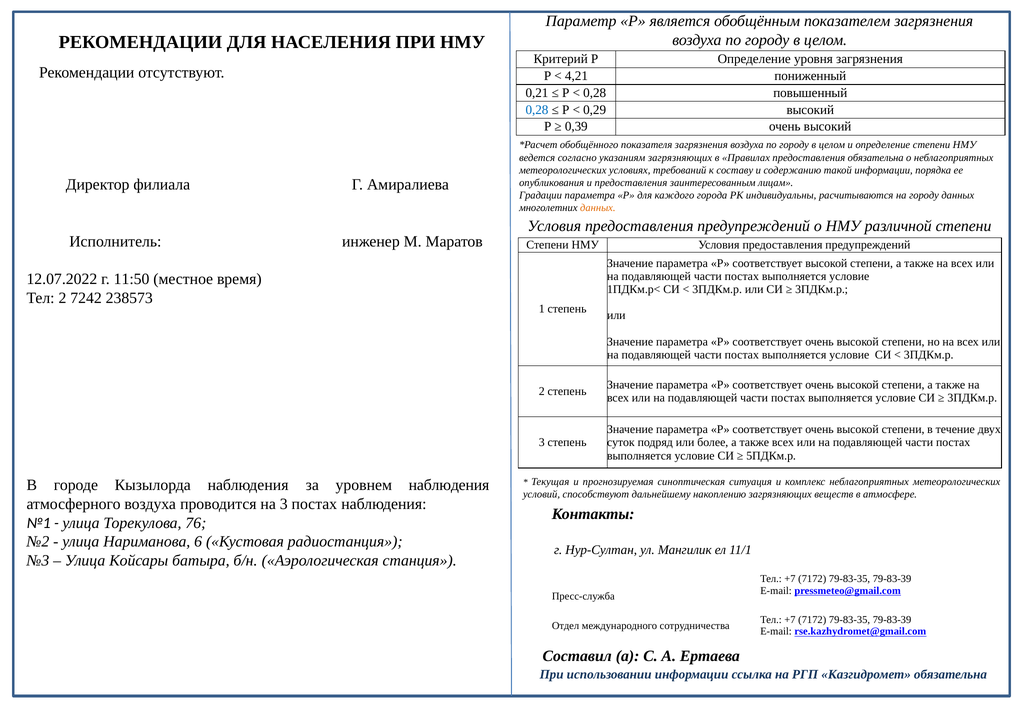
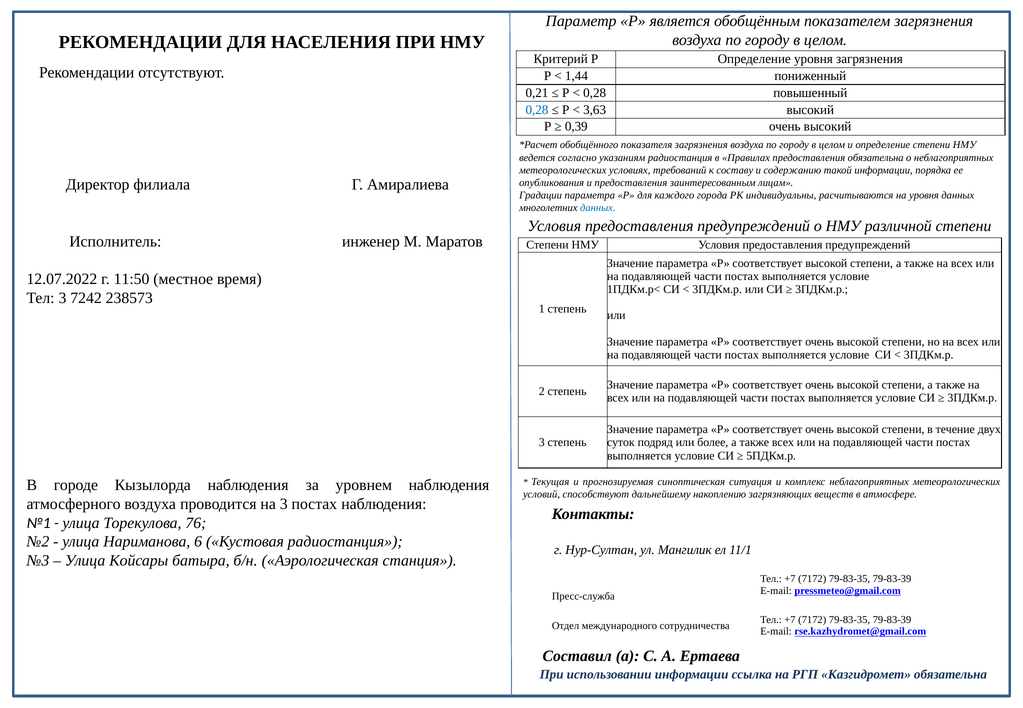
4,21: 4,21 -> 1,44
0,29: 0,29 -> 3,63
указаниям загрязняющих: загрязняющих -> радиостанция
на городу: городу -> уровня
данных at (598, 208) colour: orange -> blue
Тел 2: 2 -> 3
